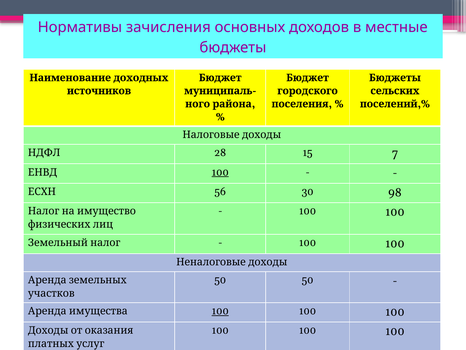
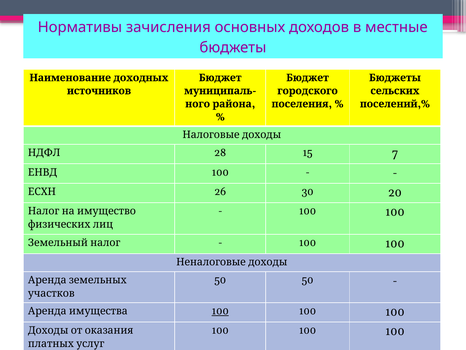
100 at (220, 172) underline: present -> none
56: 56 -> 26
98: 98 -> 20
